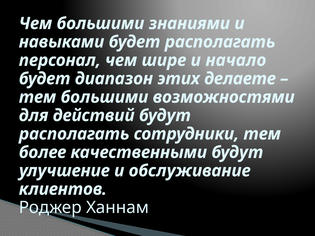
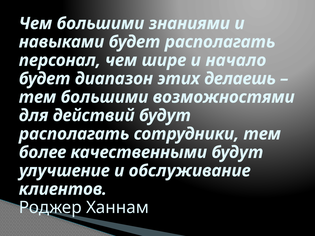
делаете: делаете -> делаешь
